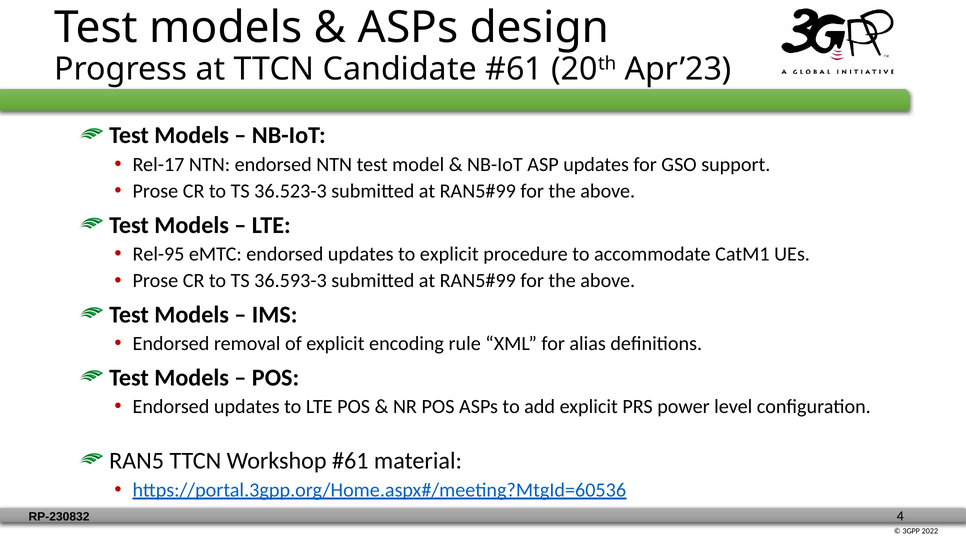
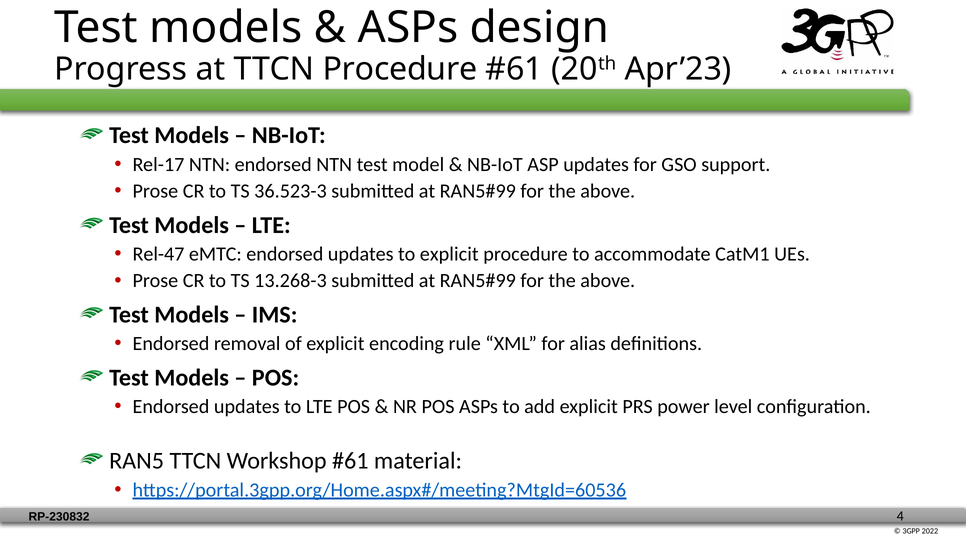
TTCN Candidate: Candidate -> Procedure
Rel-95: Rel-95 -> Rel-47
36.593-3: 36.593-3 -> 13.268-3
